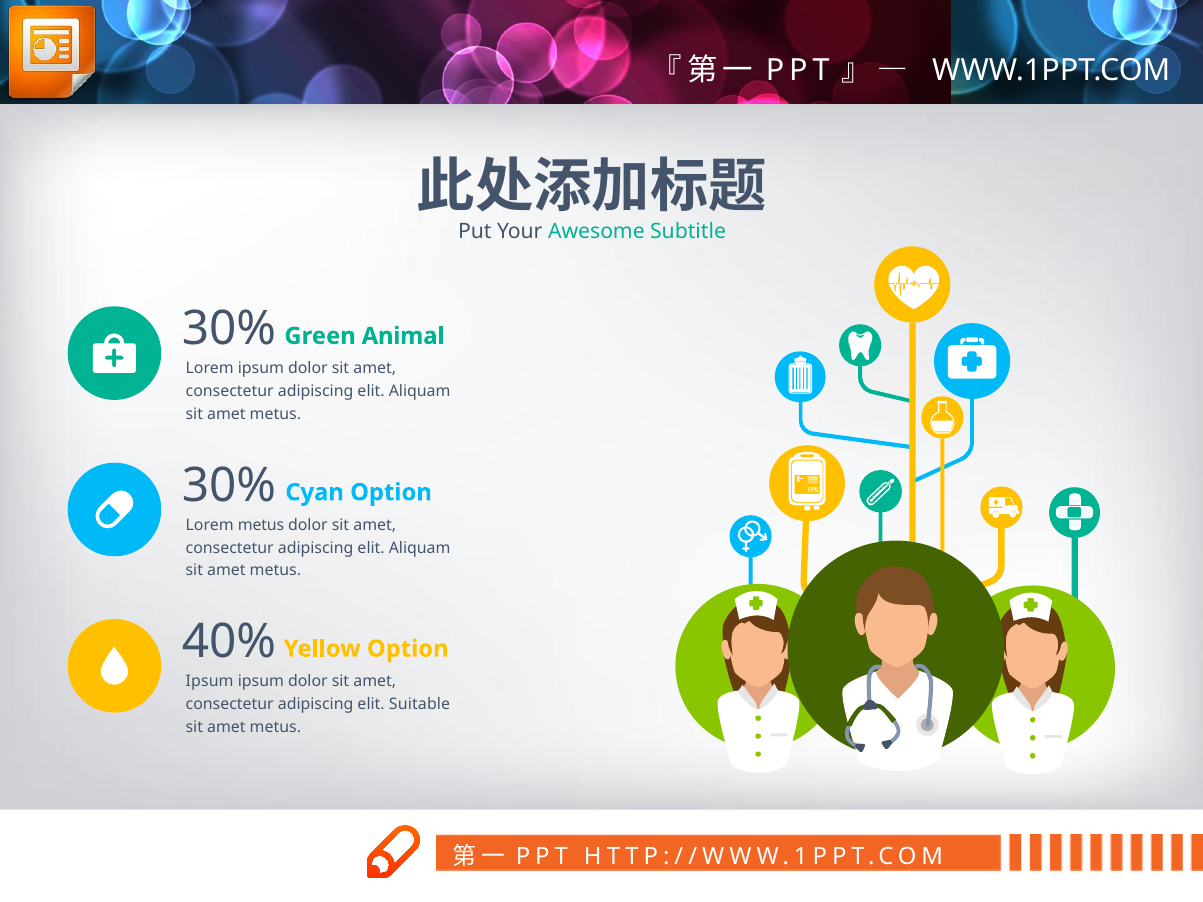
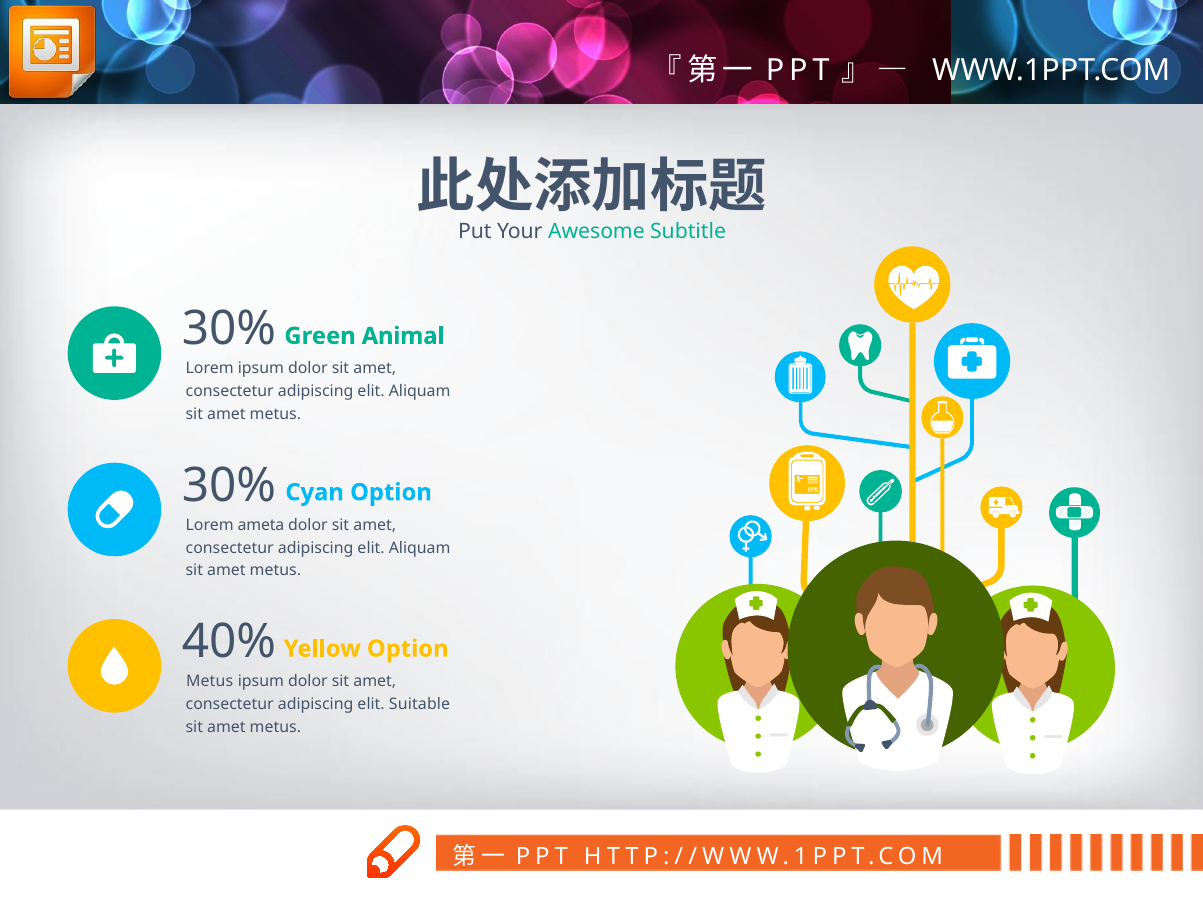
Lorem metus: metus -> ameta
Ipsum at (210, 681): Ipsum -> Metus
